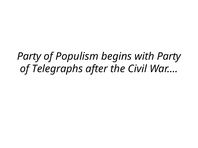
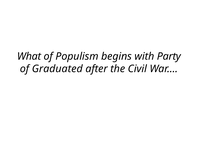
Party at (29, 57): Party -> What
Telegraphs: Telegraphs -> Graduated
